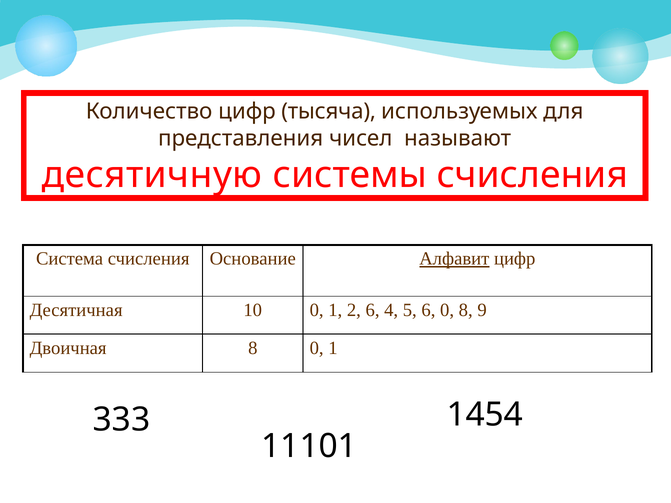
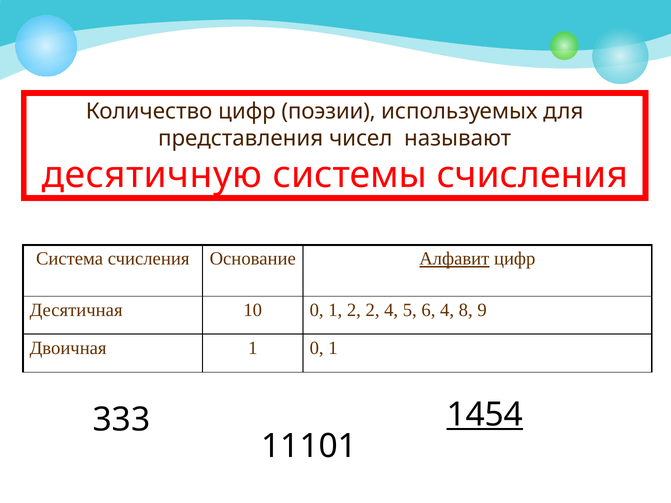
тысяча: тысяча -> поэзии
2 6: 6 -> 2
6 0: 0 -> 4
Двоичная 8: 8 -> 1
1454 underline: none -> present
